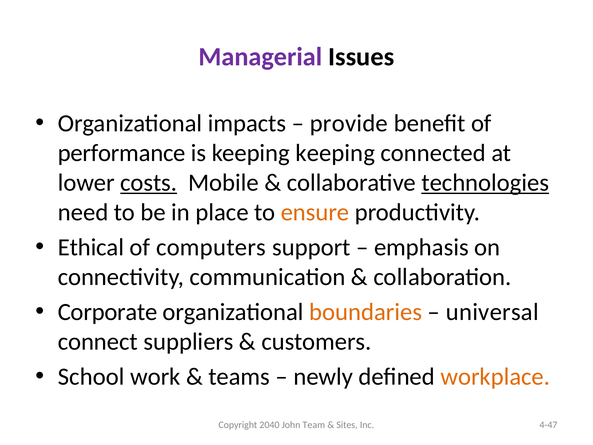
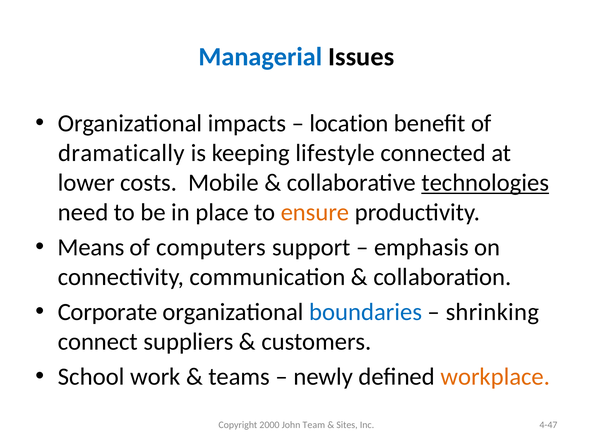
Managerial colour: purple -> blue
provide: provide -> location
performance: performance -> dramatically
keeping keeping: keeping -> lifestyle
costs underline: present -> none
Ethical: Ethical -> Means
boundaries colour: orange -> blue
universal: universal -> shrinking
2040: 2040 -> 2000
